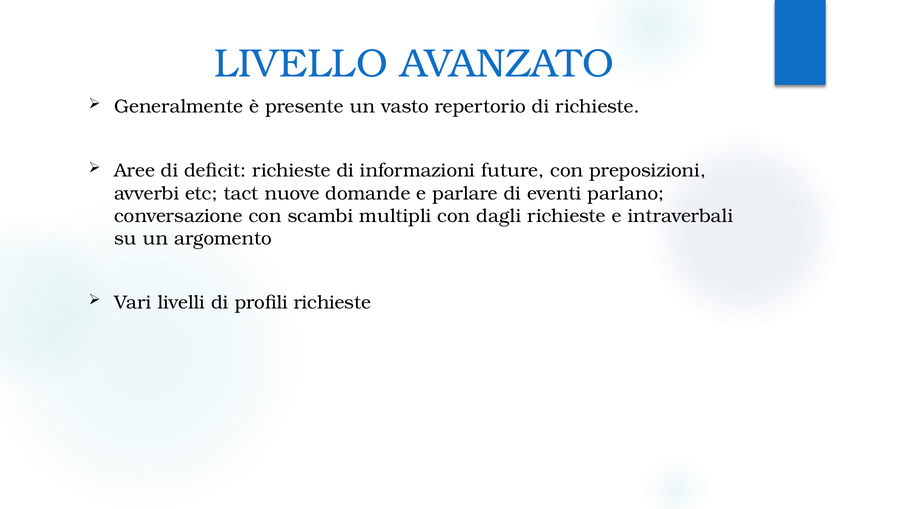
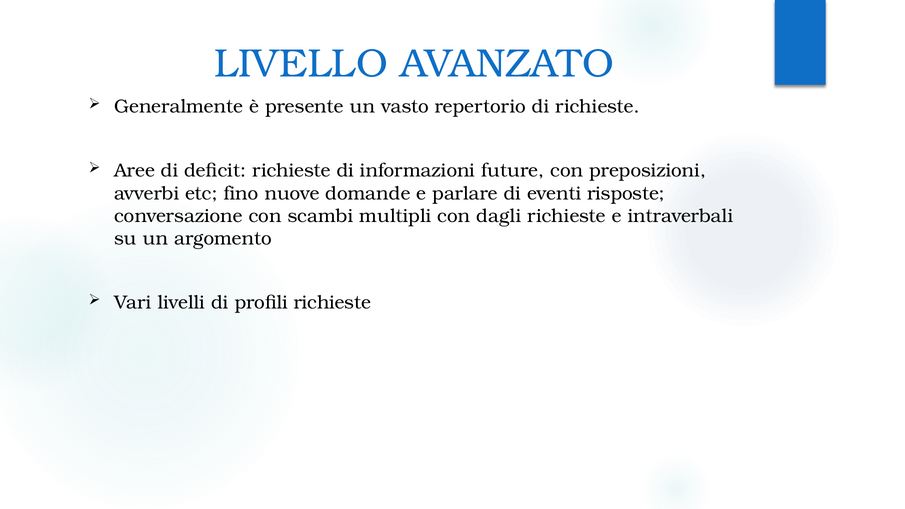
tact: tact -> fino
parlano: parlano -> risposte
